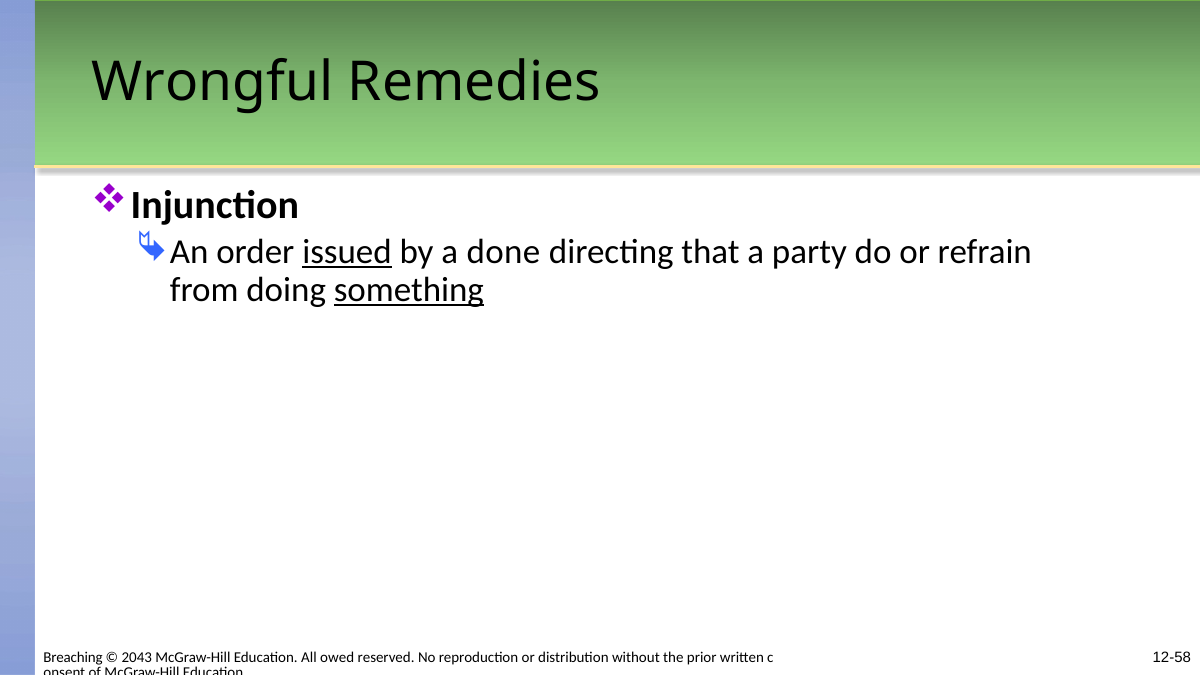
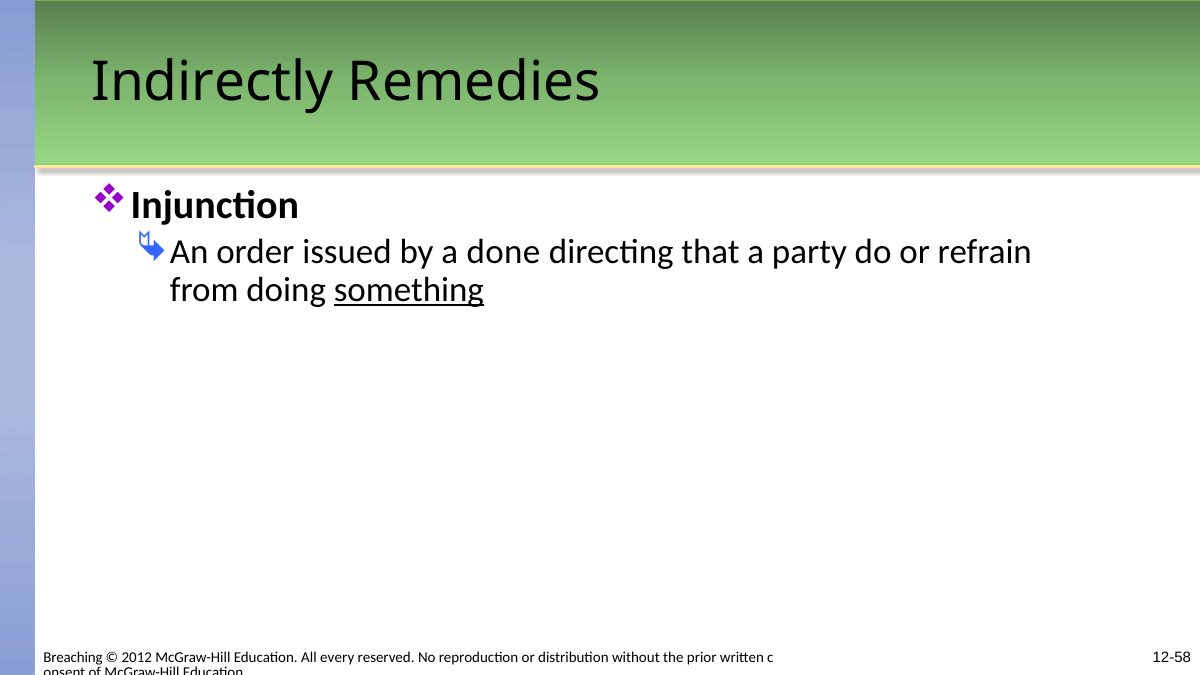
Wrongful: Wrongful -> Indirectly
issued underline: present -> none
2043: 2043 -> 2012
owed: owed -> every
